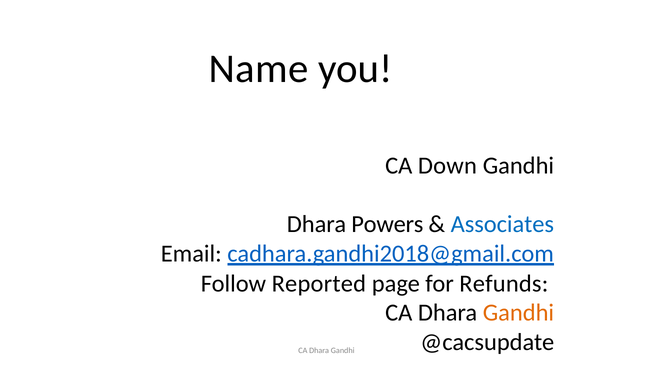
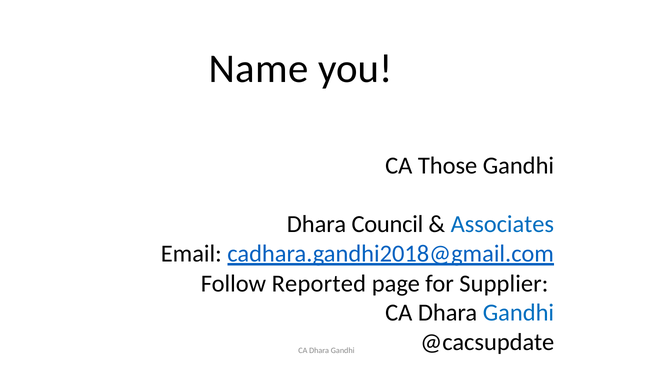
Down: Down -> Those
Powers: Powers -> Council
Refunds: Refunds -> Supplier
Gandhi at (518, 313) colour: orange -> blue
